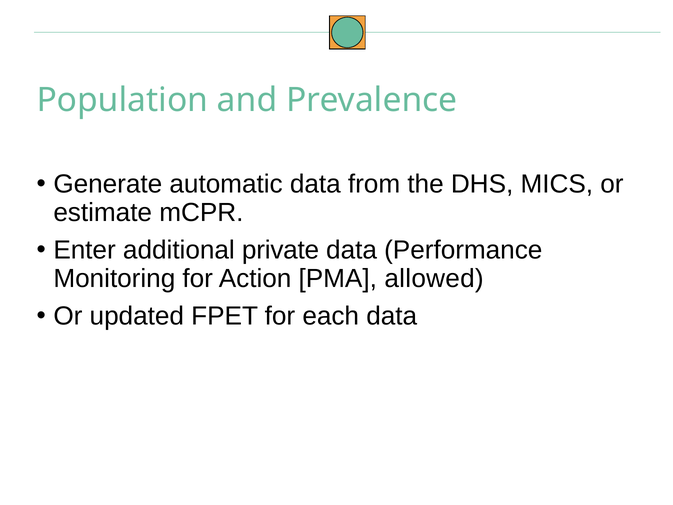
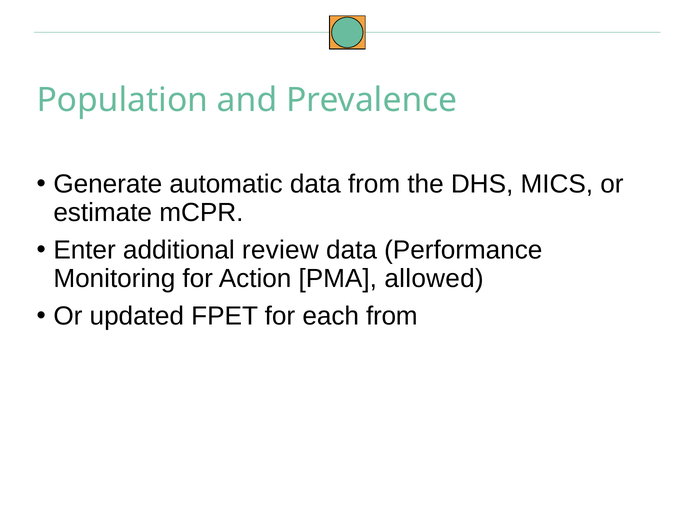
private: private -> review
each data: data -> from
